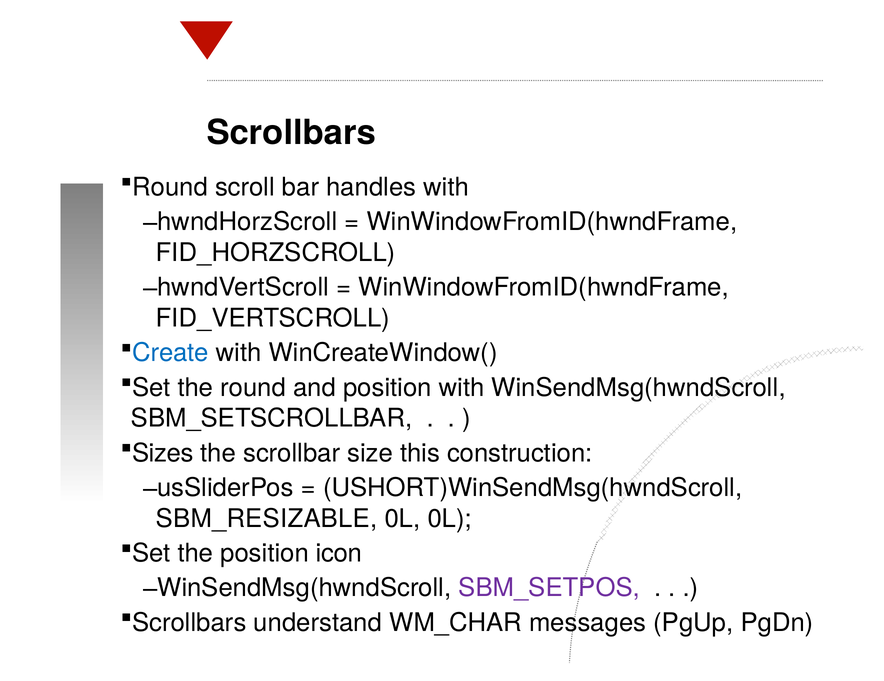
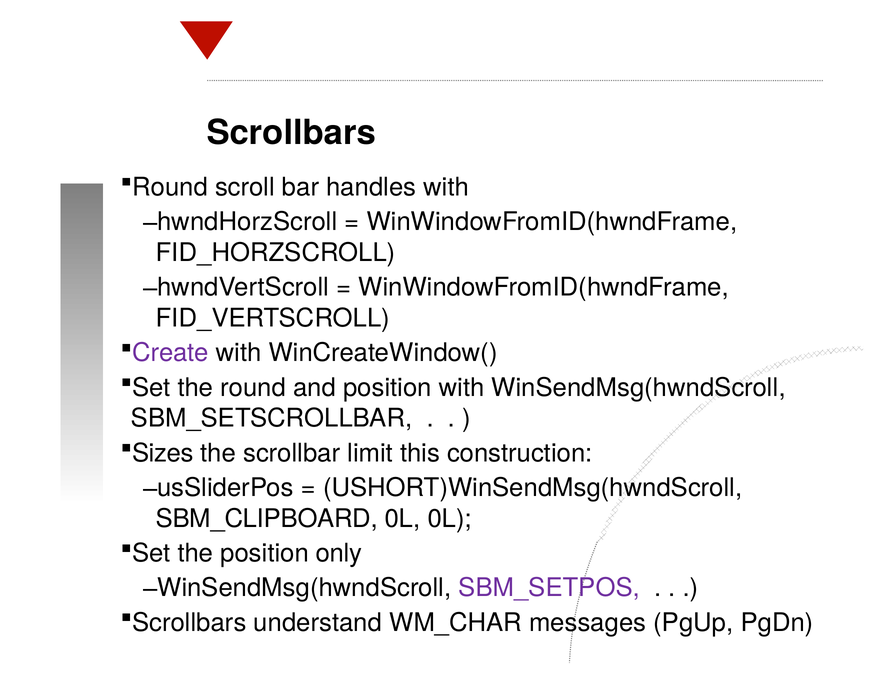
Create colour: blue -> purple
size: size -> limit
SBM_RESIZABLE: SBM_RESIZABLE -> SBM_CLIPBOARD
icon: icon -> only
